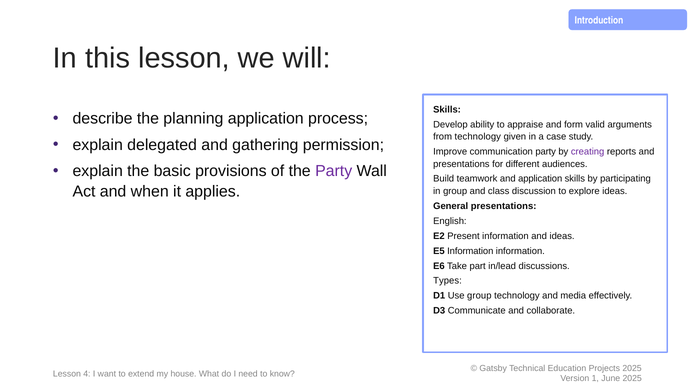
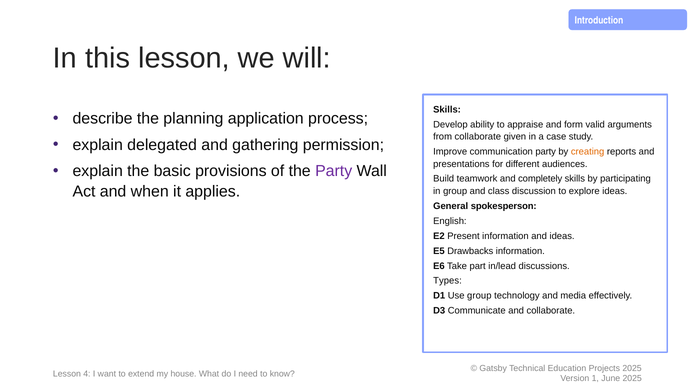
from technology: technology -> collaborate
creating colour: purple -> orange
and application: application -> completely
General presentations: presentations -> spokesperson
E5 Information: Information -> Drawbacks
